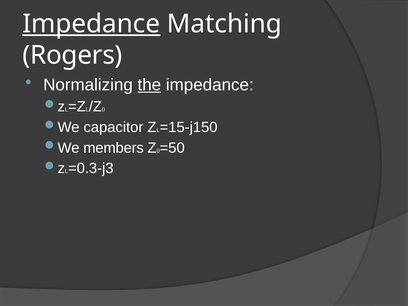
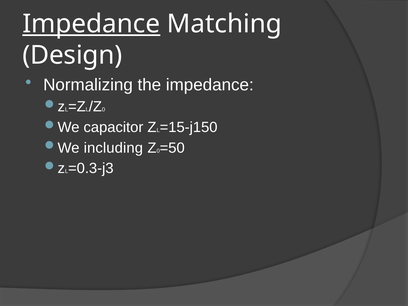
Rogers: Rogers -> Design
the underline: present -> none
members: members -> including
